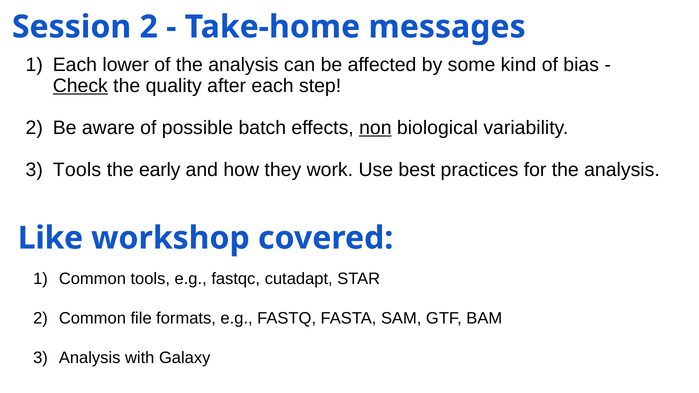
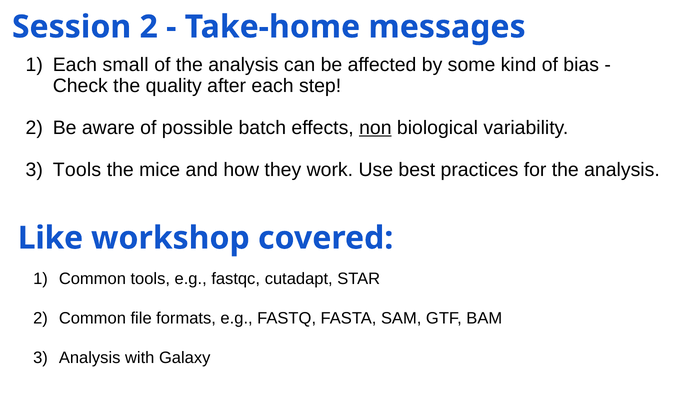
lower: lower -> small
Check underline: present -> none
early: early -> mice
